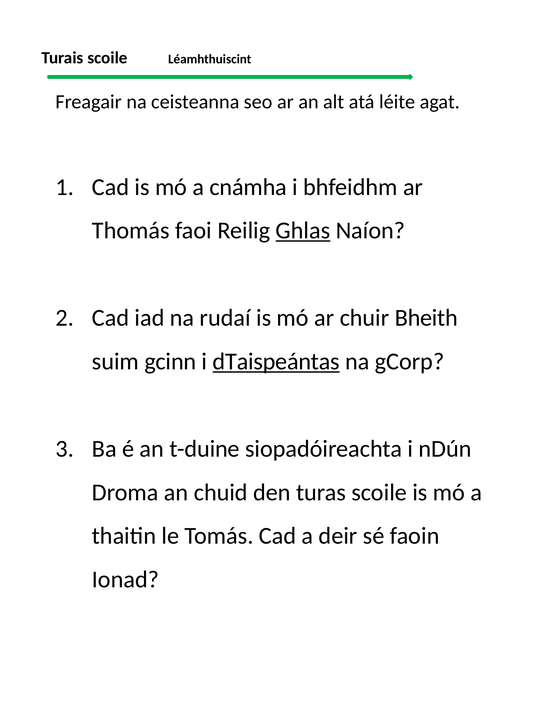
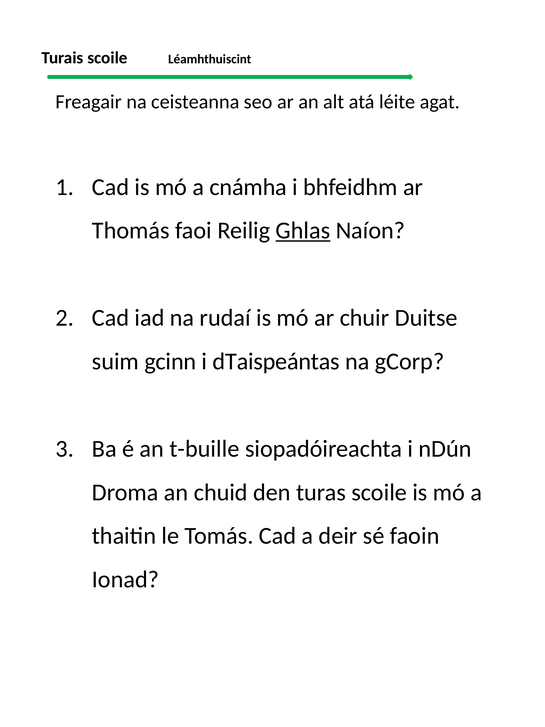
Bheith: Bheith -> Duitse
dTaispeántas underline: present -> none
t-duine: t-duine -> t-buille
